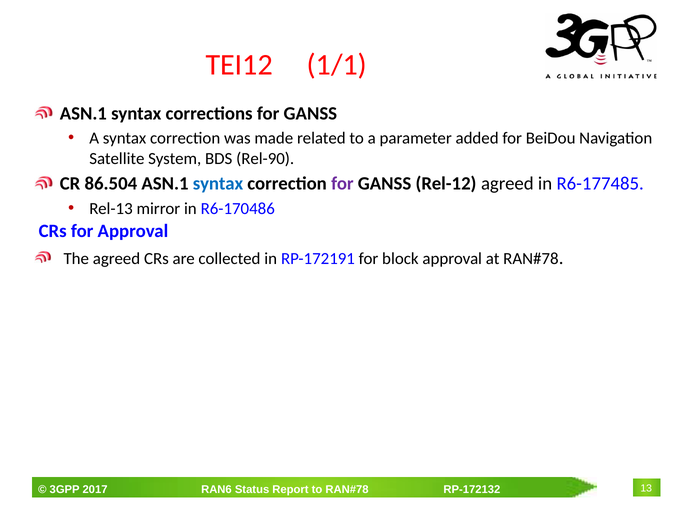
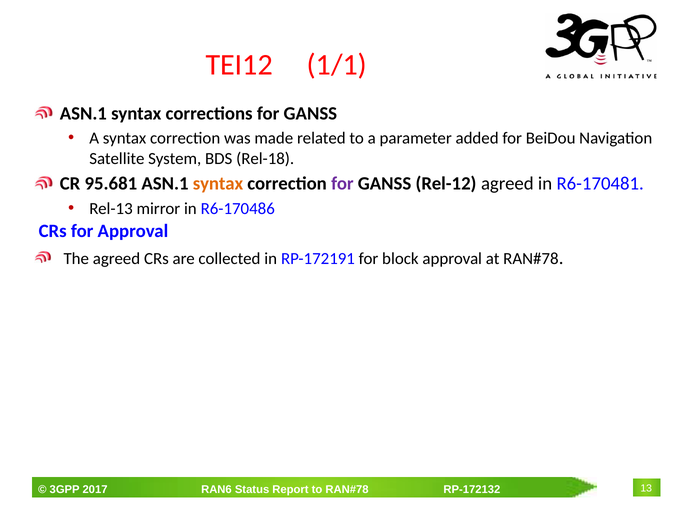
Rel-90: Rel-90 -> Rel-18
86.504: 86.504 -> 95.681
syntax at (218, 184) colour: blue -> orange
R6-177485: R6-177485 -> R6-170481
